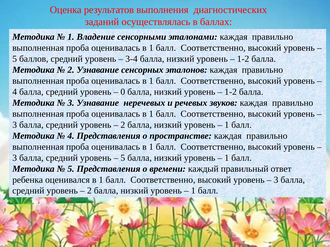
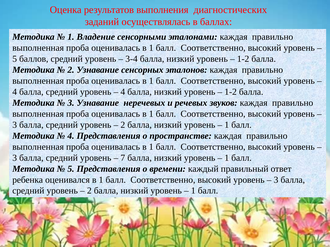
0 at (123, 92): 0 -> 4
5 at (123, 158): 5 -> 7
